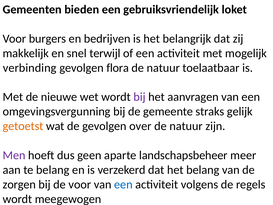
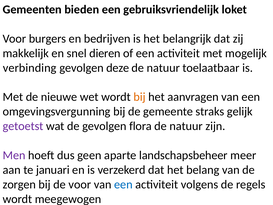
terwijl: terwijl -> dieren
flora: flora -> deze
bij at (140, 97) colour: purple -> orange
getoetst colour: orange -> purple
over: over -> flora
te belang: belang -> januari
